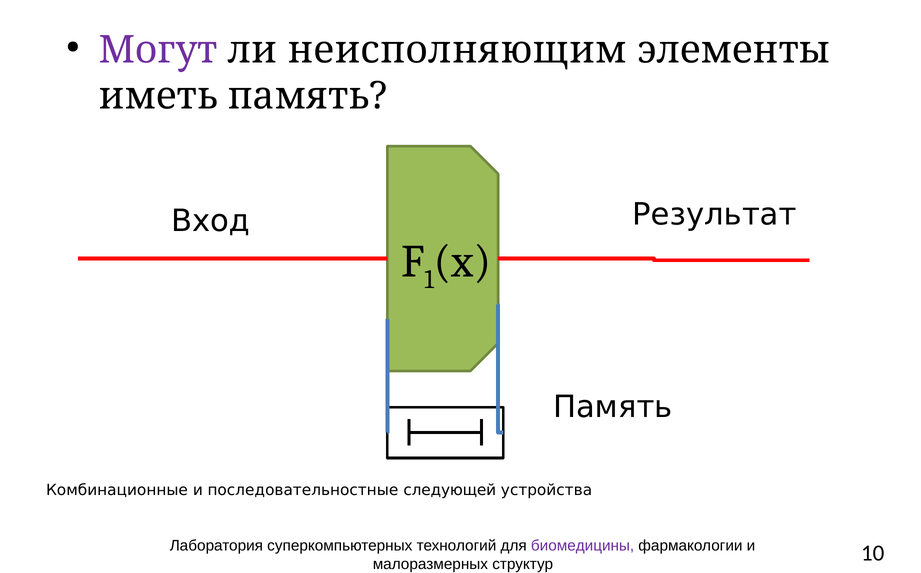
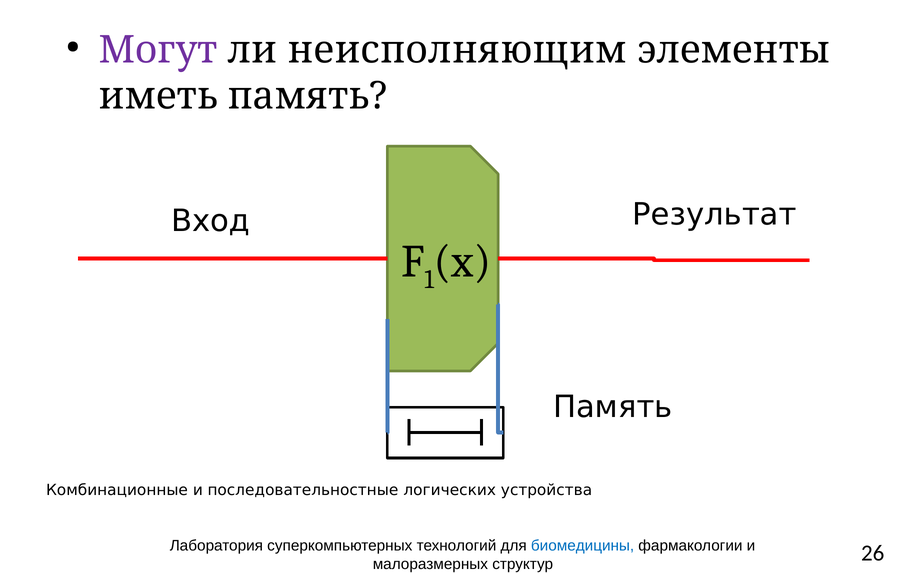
следующей: следующей -> логических
биомедицины colour: purple -> blue
10: 10 -> 26
